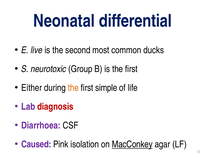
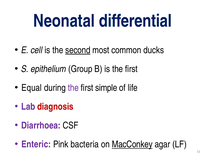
live: live -> cell
second underline: none -> present
neurotoxic: neurotoxic -> epithelium
Either: Either -> Equal
the at (73, 88) colour: orange -> purple
Caused: Caused -> Enteric
isolation: isolation -> bacteria
